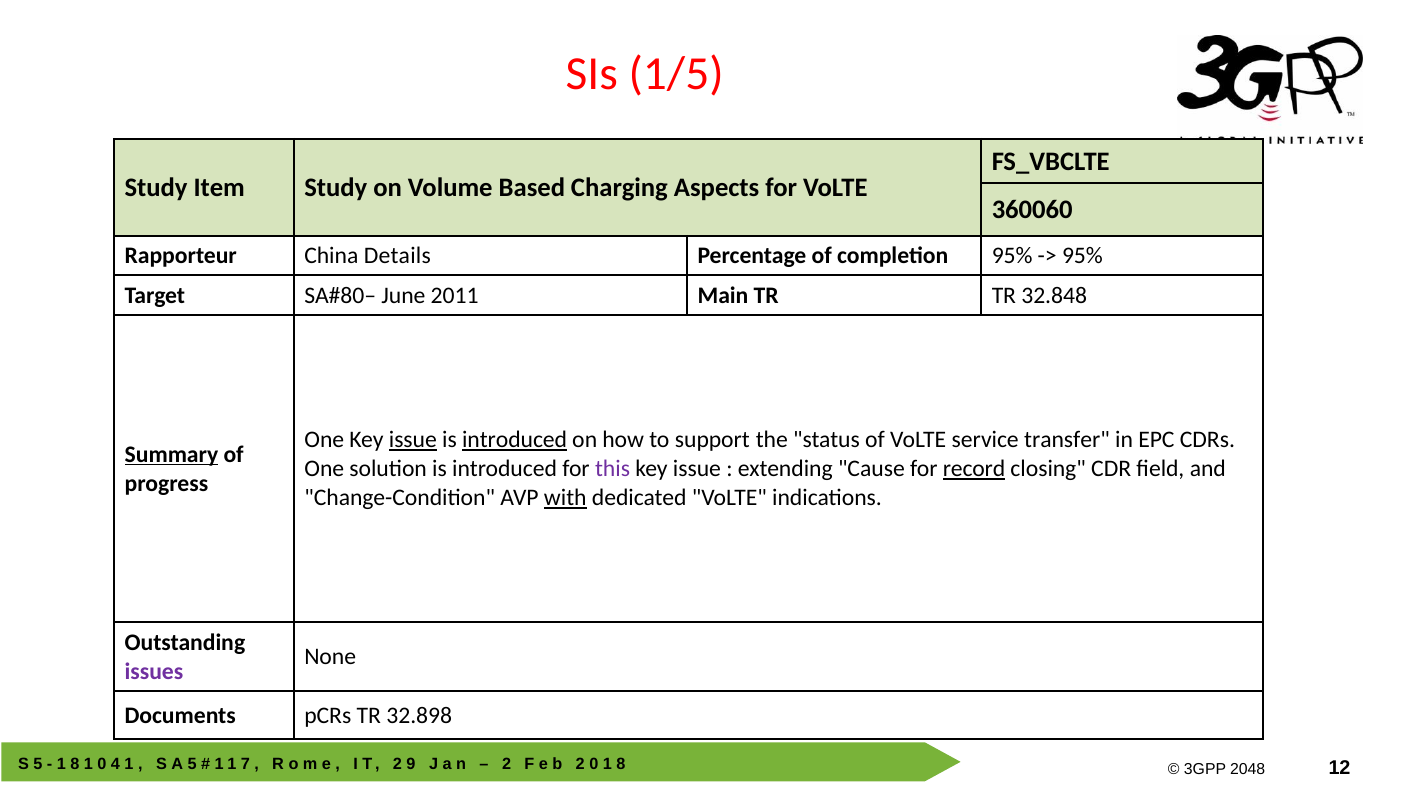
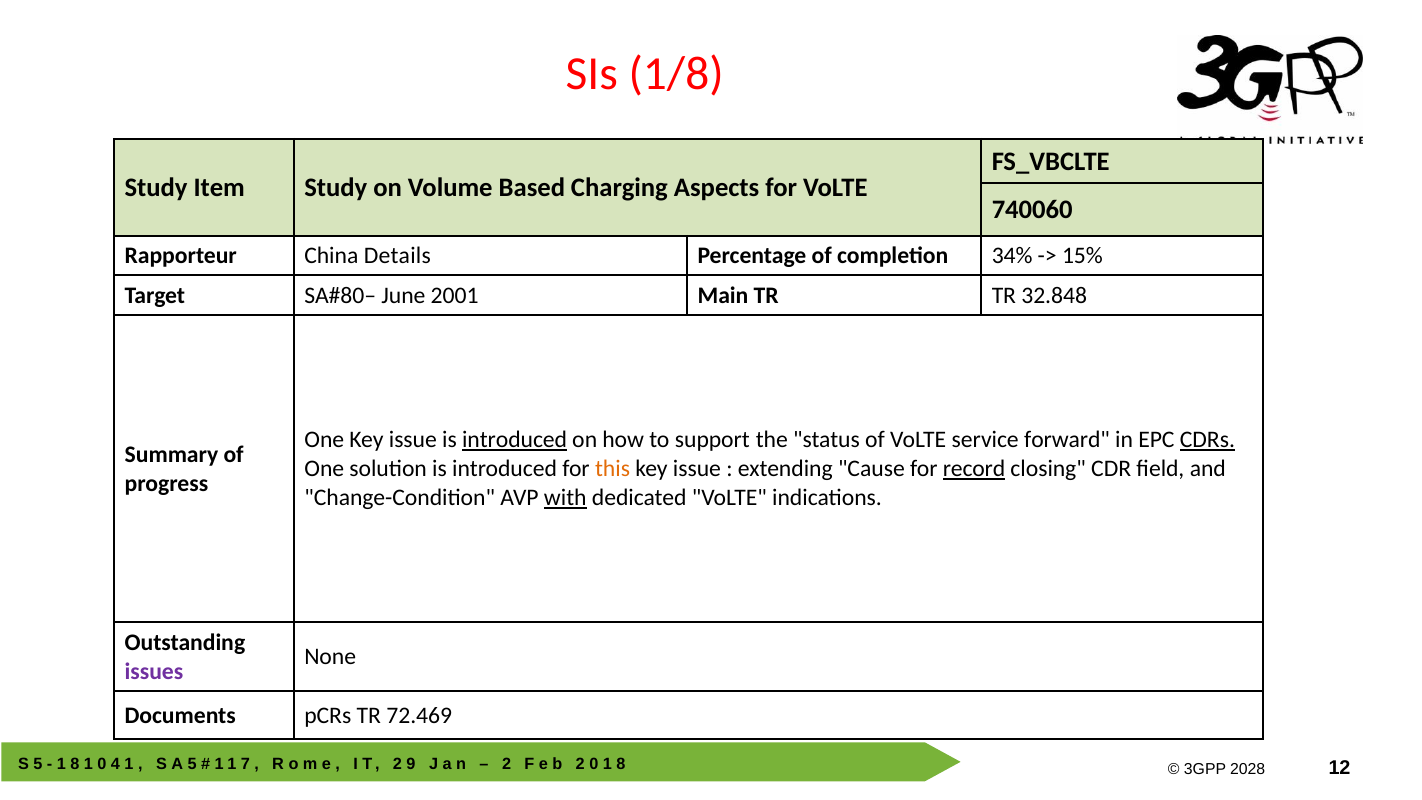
1/5: 1/5 -> 1/8
360060: 360060 -> 740060
completion 95%: 95% -> 34%
95% at (1082, 256): 95% -> 15%
2011: 2011 -> 2001
issue at (413, 440) underline: present -> none
transfer: transfer -> forward
CDRs underline: none -> present
Summary underline: present -> none
this colour: purple -> orange
32.898: 32.898 -> 72.469
2048: 2048 -> 2028
